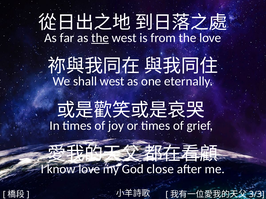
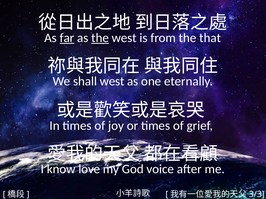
far underline: none -> present
the love: love -> that
close: close -> voice
